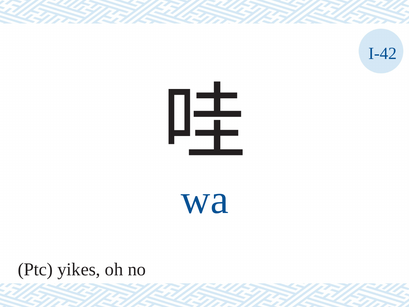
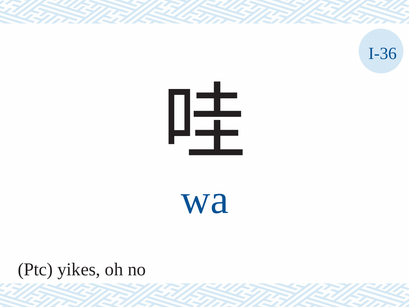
I-42: I-42 -> I-36
